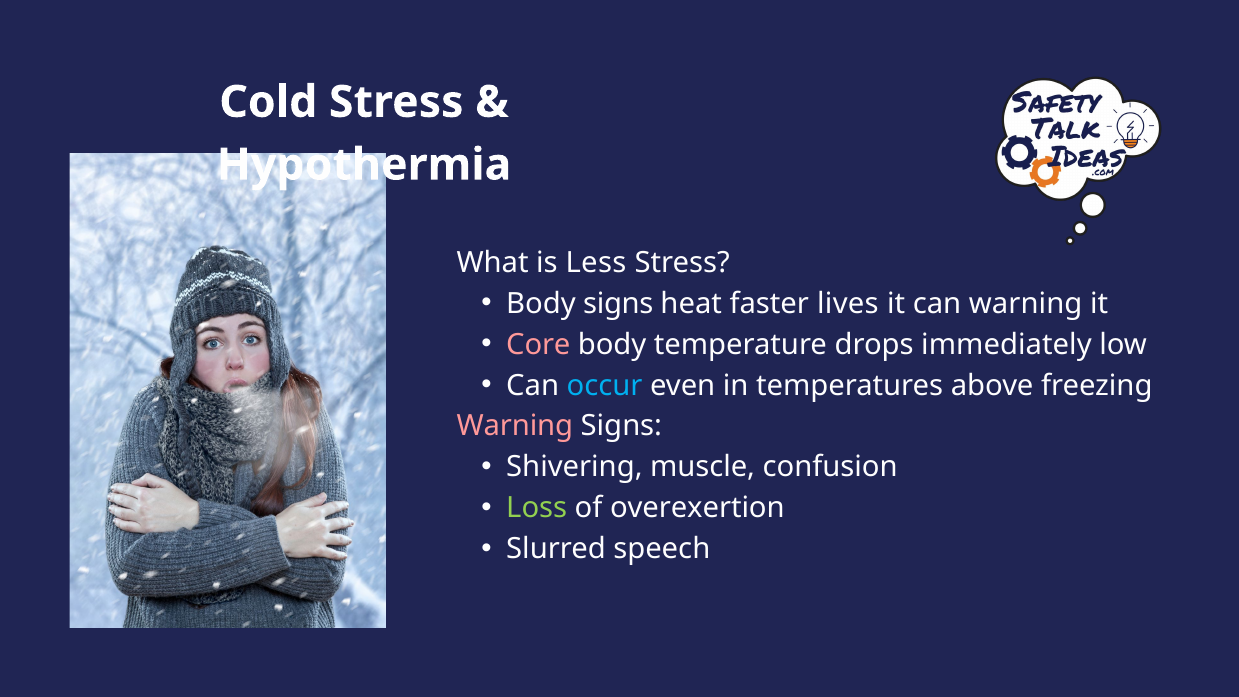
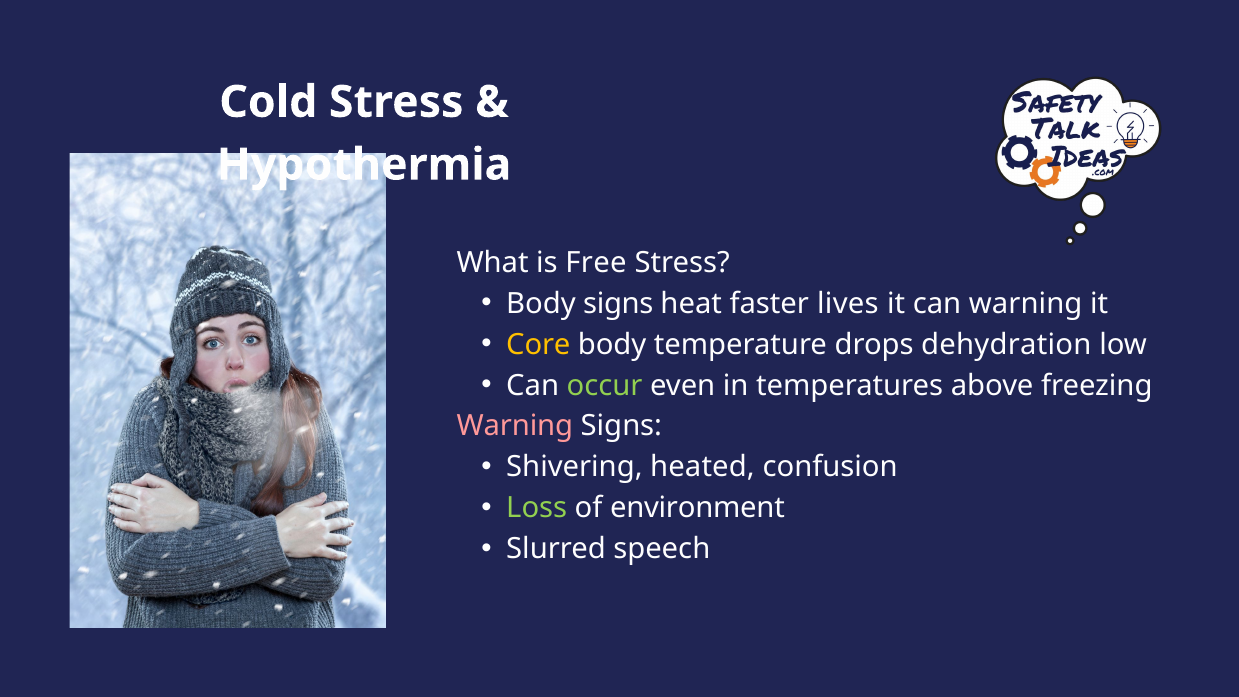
Less: Less -> Free
Core colour: pink -> yellow
immediately: immediately -> dehydration
occur colour: light blue -> light green
muscle: muscle -> heated
overexertion: overexertion -> environment
